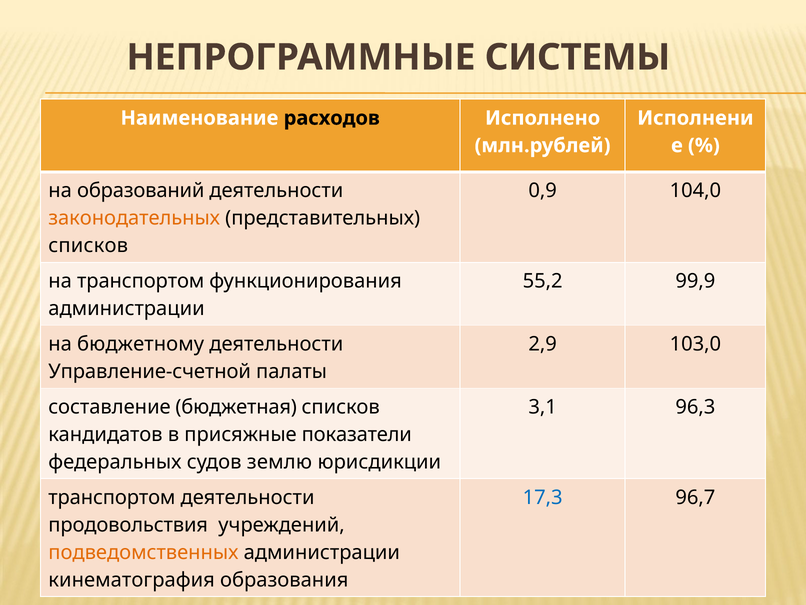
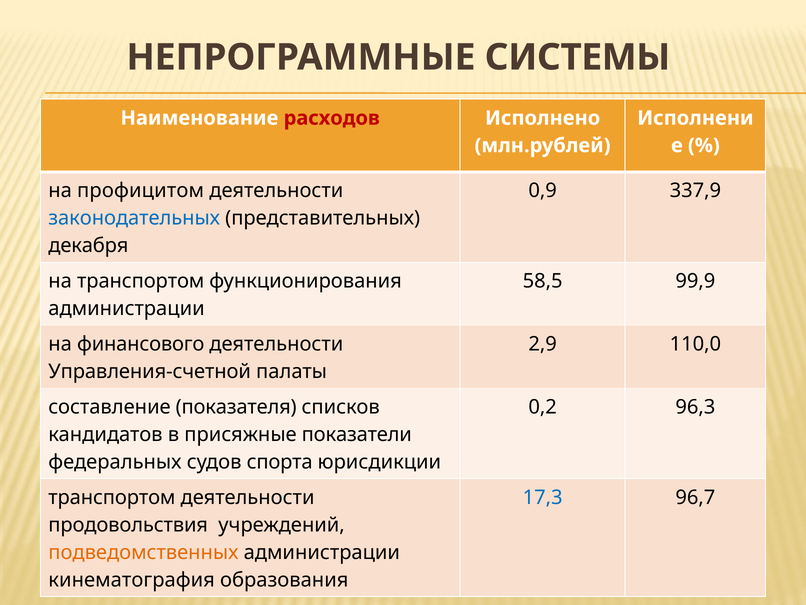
расходов colour: black -> red
образований: образований -> профицитом
104,0: 104,0 -> 337,9
законодательных colour: orange -> blue
списков at (88, 245): списков -> декабря
55,2: 55,2 -> 58,5
бюджетному: бюджетному -> финансового
103,0: 103,0 -> 110,0
Управление-счетной: Управление-счетной -> Управления-счетной
бюджетная: бюджетная -> показателя
3,1: 3,1 -> 0,2
землю: землю -> спорта
